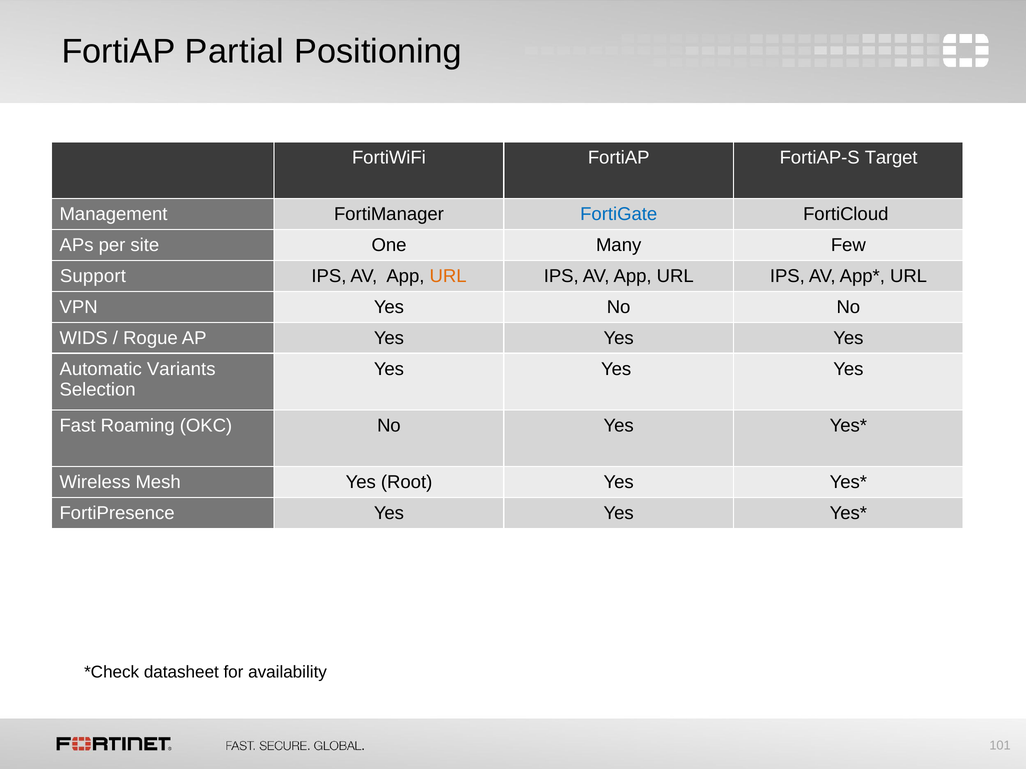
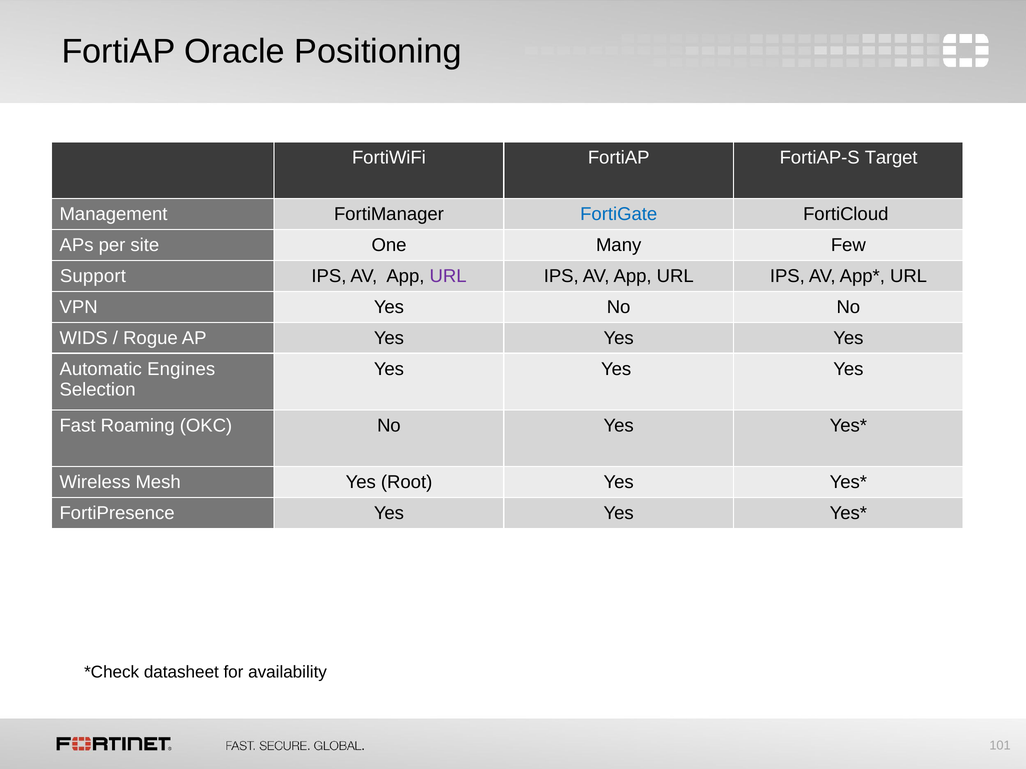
Partial: Partial -> Oracle
URL at (448, 276) colour: orange -> purple
Variants: Variants -> Engines
